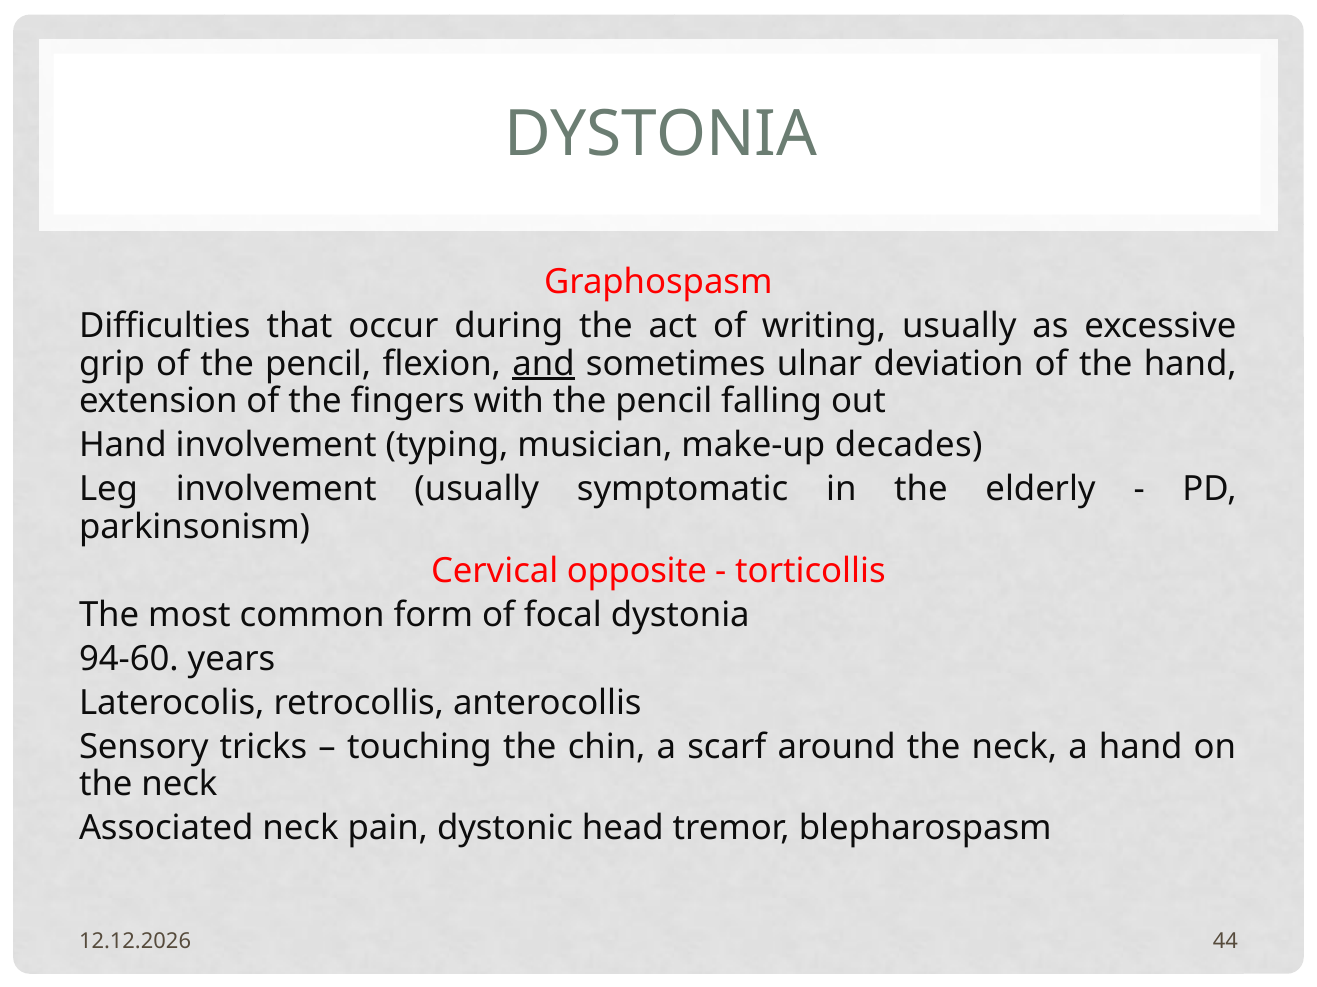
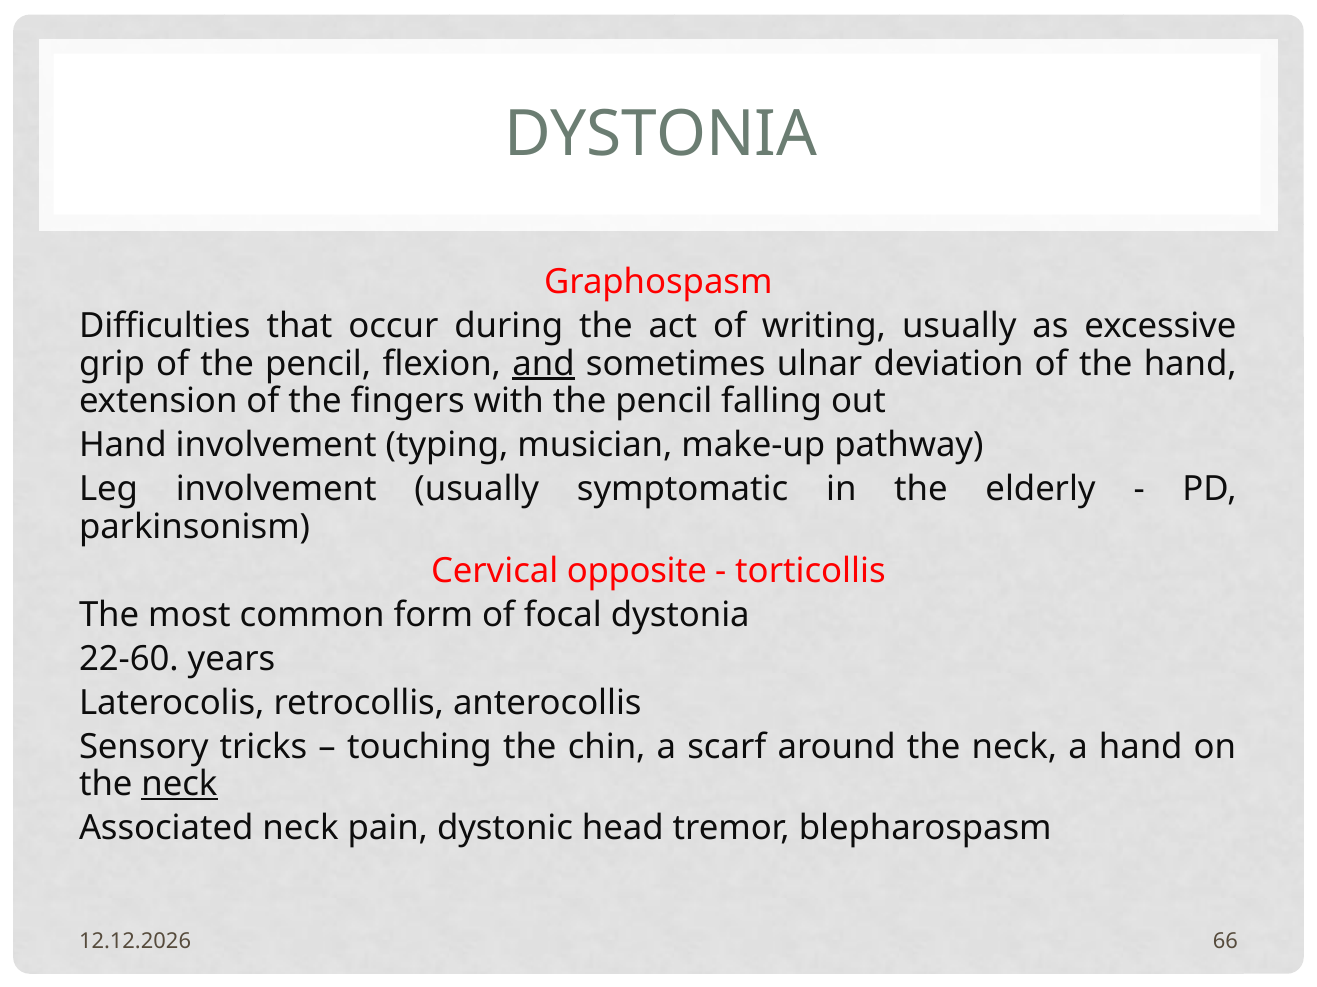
decades: decades -> pathway
94-60: 94-60 -> 22-60
neck at (179, 785) underline: none -> present
44: 44 -> 66
